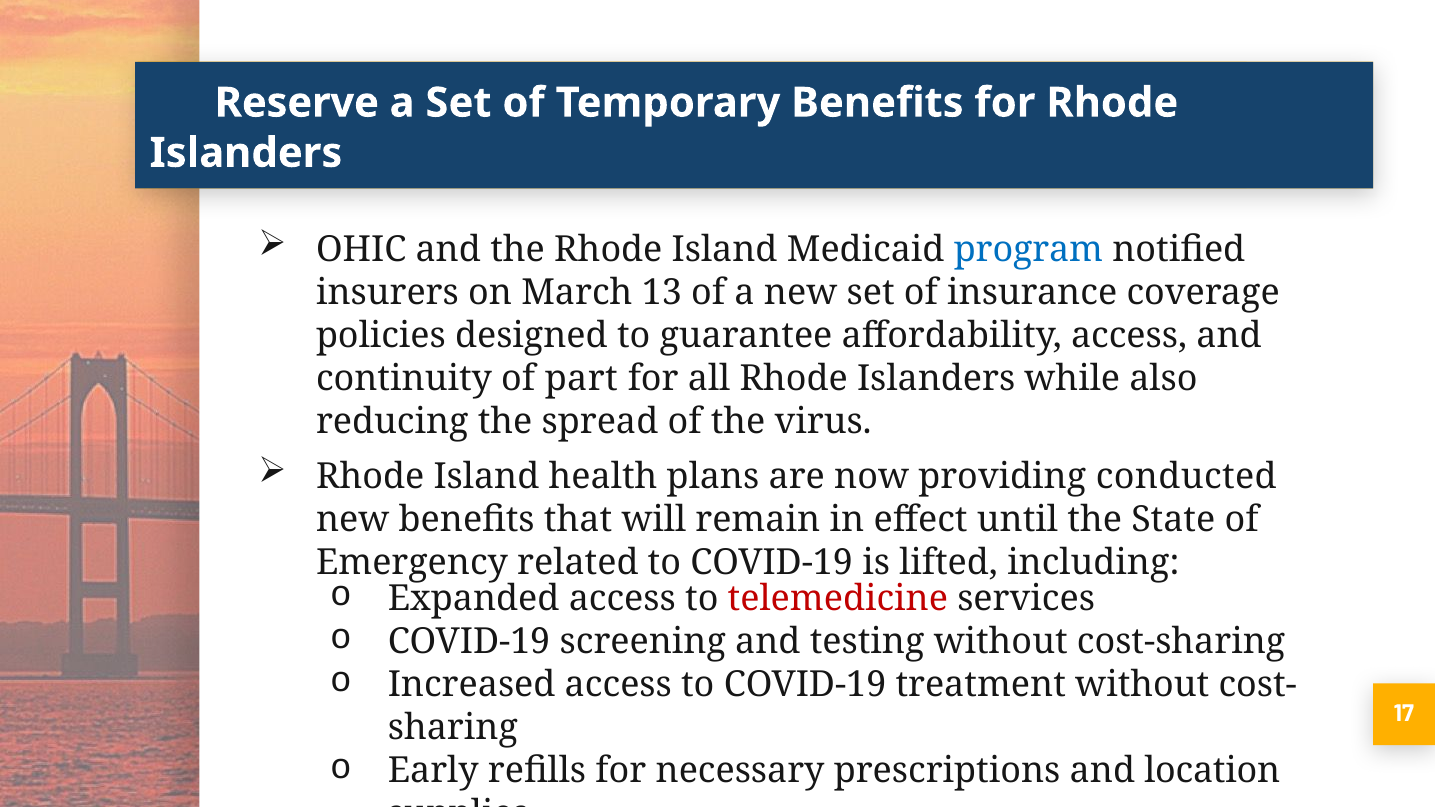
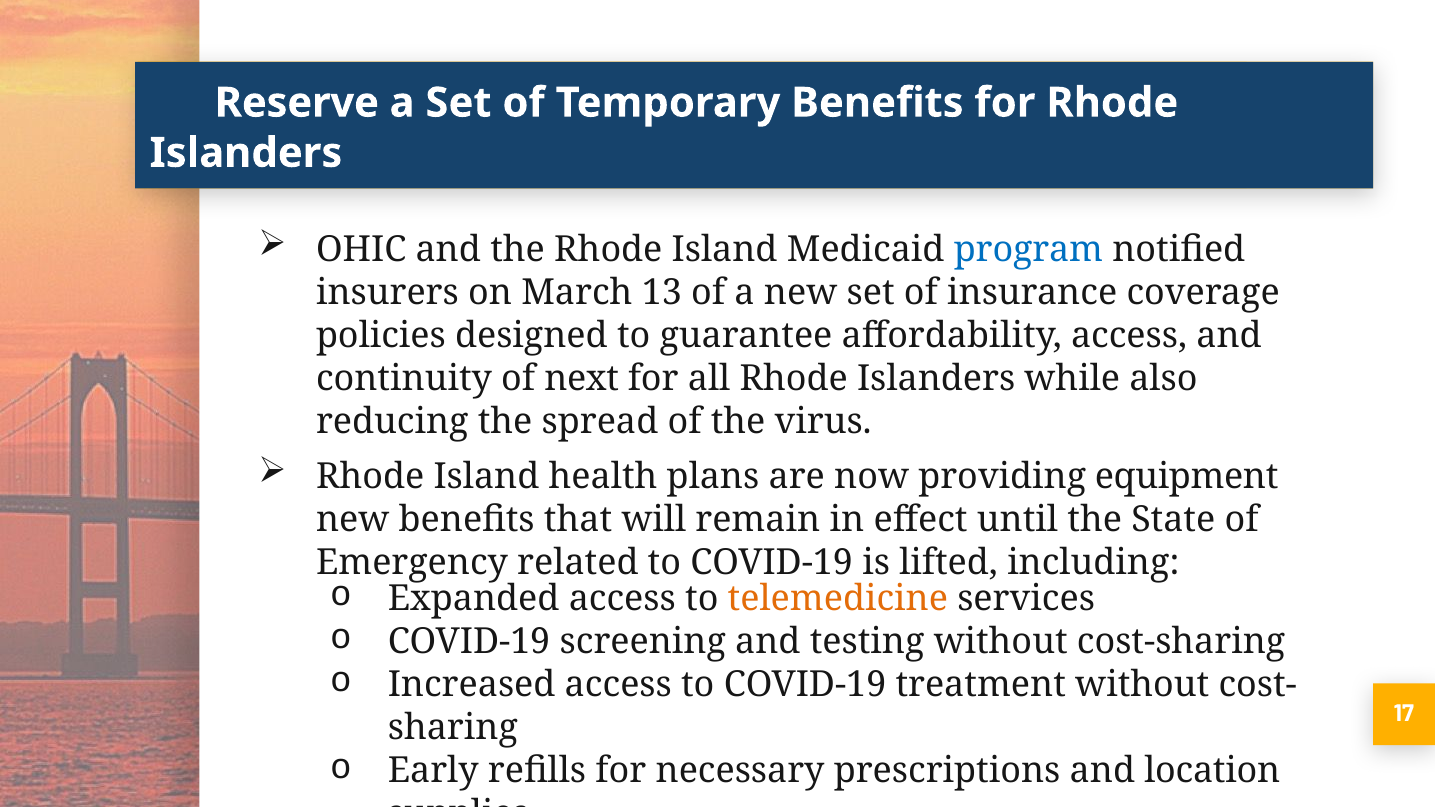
part: part -> next
conducted: conducted -> equipment
telemedicine colour: red -> orange
